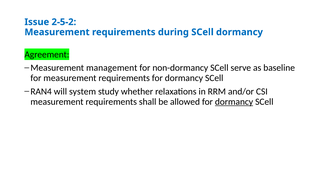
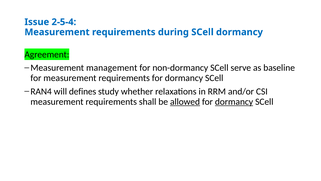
2-5-2: 2-5-2 -> 2-5-4
system: system -> defines
allowed underline: none -> present
